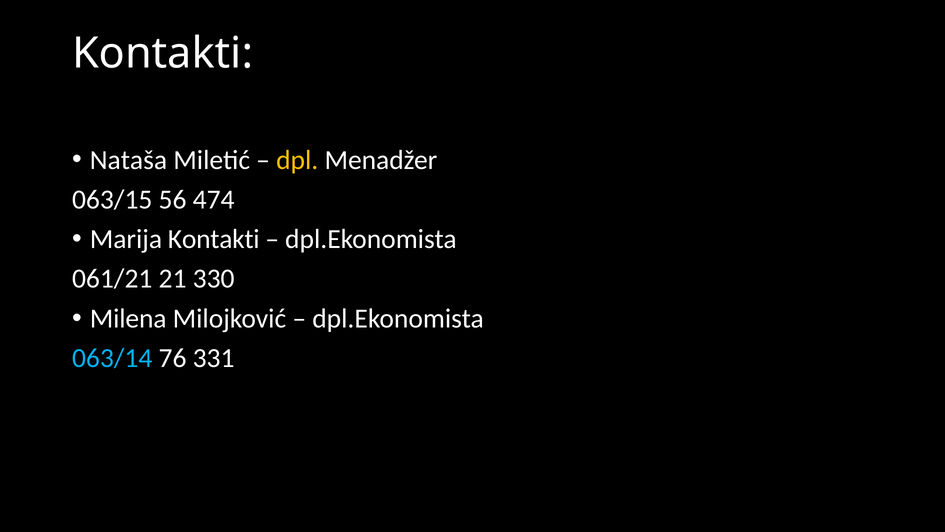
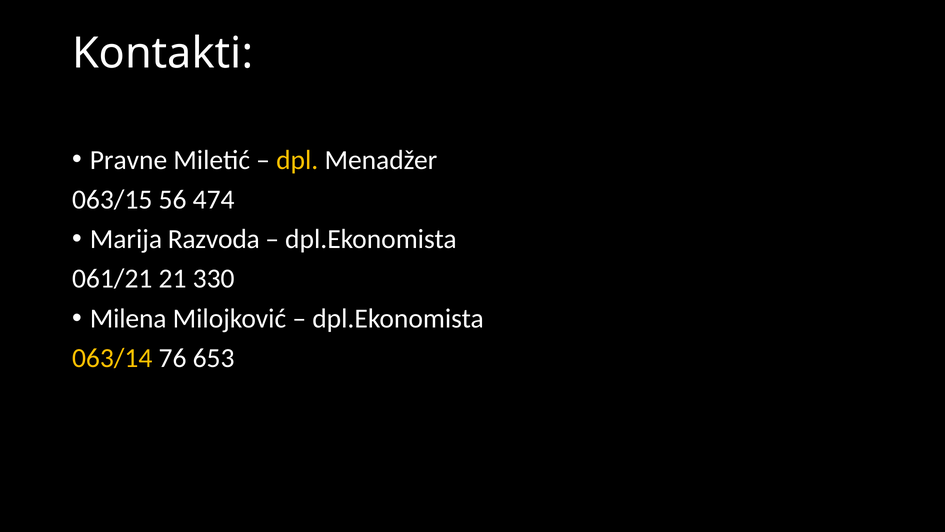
Nataša: Nataša -> Pravne
Marija Kontakti: Kontakti -> Razvoda
063/14 colour: light blue -> yellow
331: 331 -> 653
